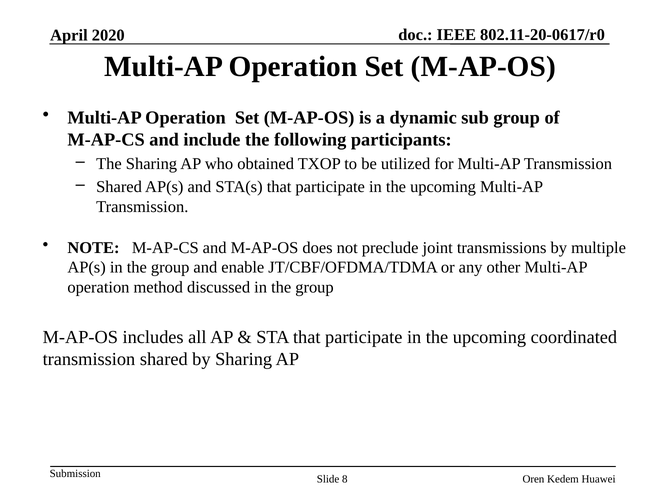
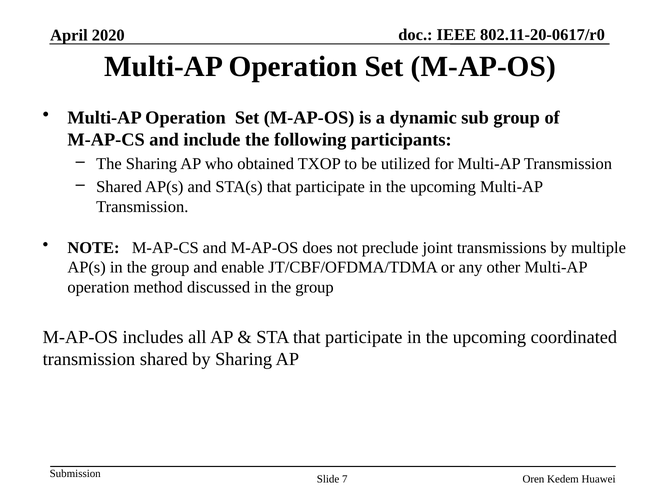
8: 8 -> 7
